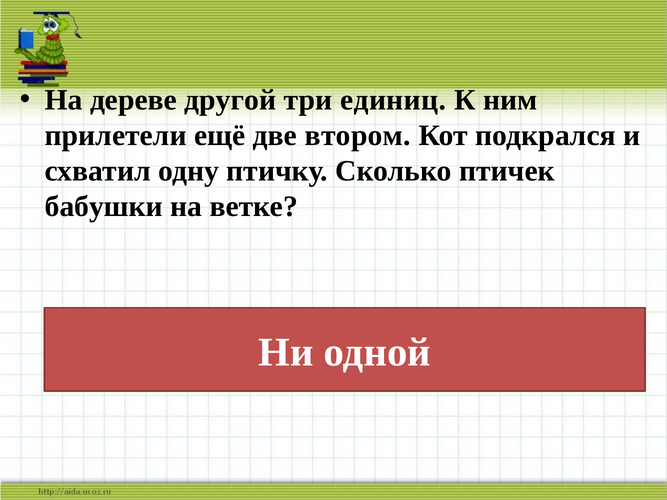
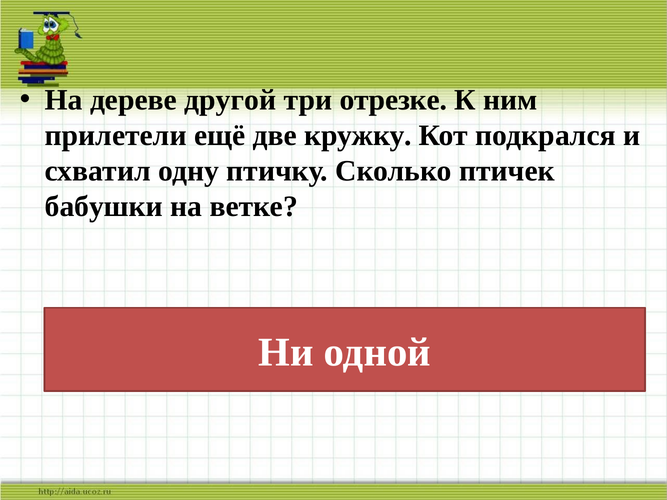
единиц: единиц -> отрезке
втором: втором -> кружку
